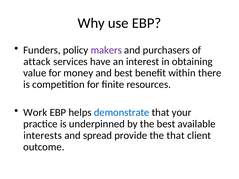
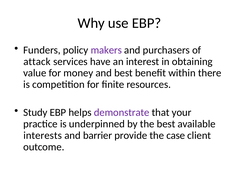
Work: Work -> Study
demonstrate colour: blue -> purple
spread: spread -> barrier
the that: that -> case
